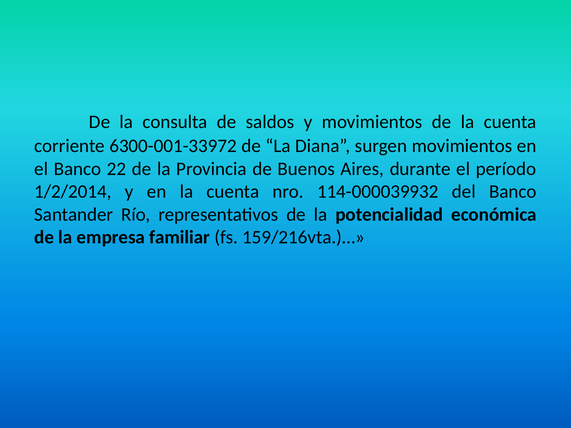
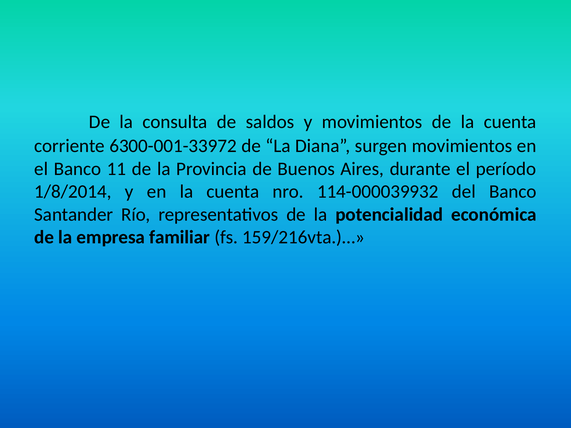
22: 22 -> 11
1/2/2014: 1/2/2014 -> 1/8/2014
